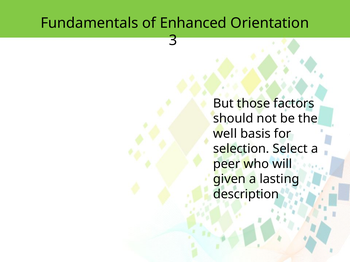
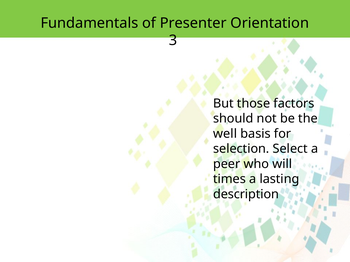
Enhanced: Enhanced -> Presenter
given: given -> times
